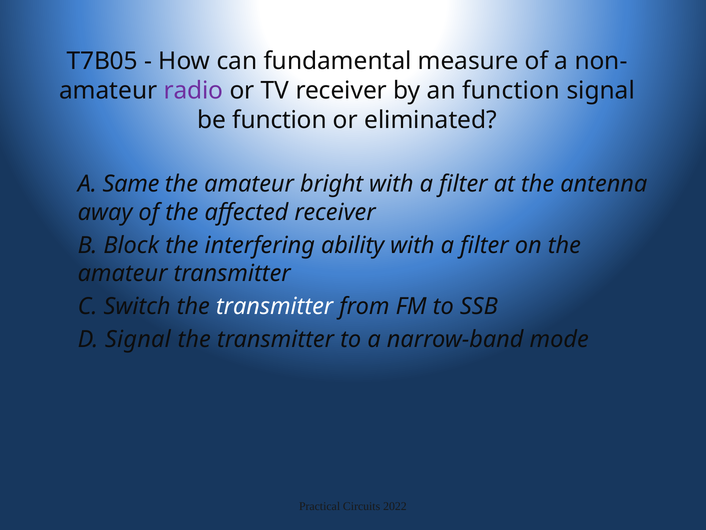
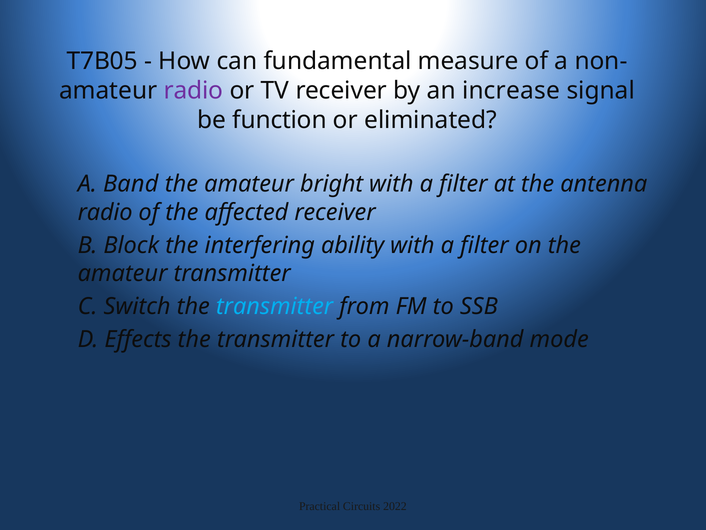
an function: function -> increase
Same: Same -> Band
away at (105, 212): away -> radio
transmitter at (275, 306) colour: white -> light blue
D Signal: Signal -> Effects
